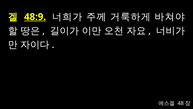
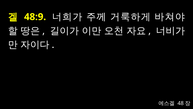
48:9 underline: present -> none
